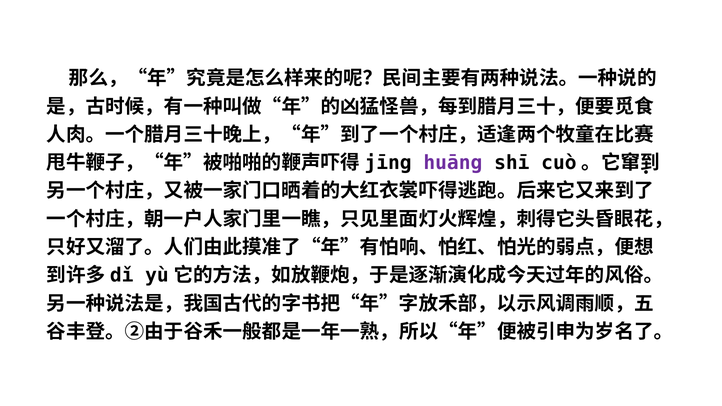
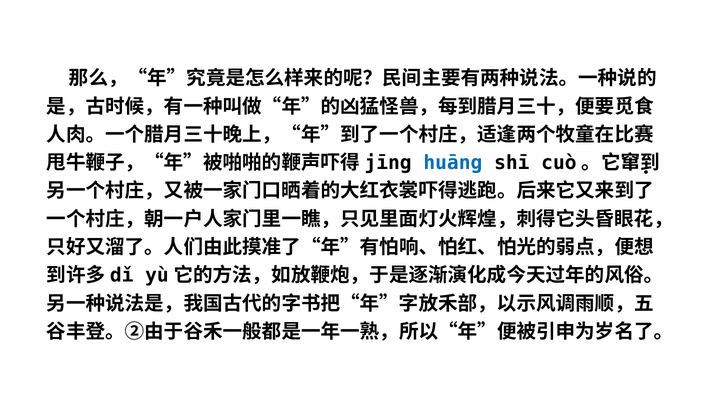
huāng colour: purple -> blue
